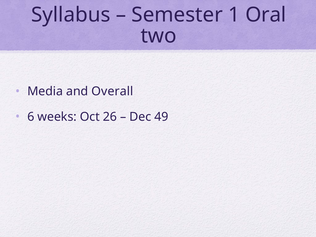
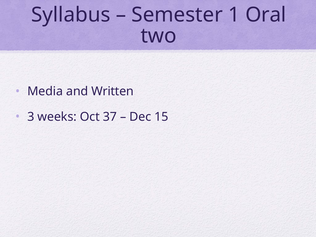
Overall: Overall -> Written
6: 6 -> 3
26: 26 -> 37
49: 49 -> 15
